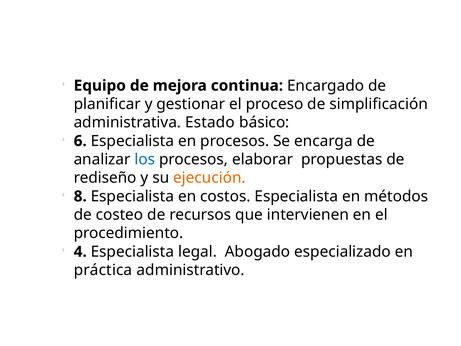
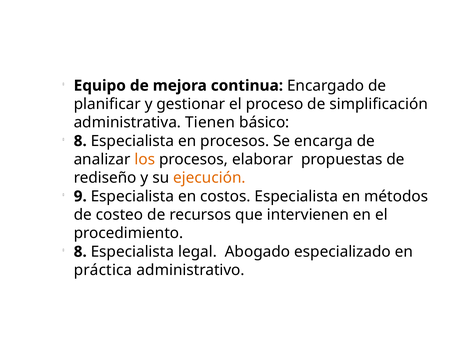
Estado: Estado -> Tienen
6 at (80, 141): 6 -> 8
los colour: blue -> orange
8: 8 -> 9
4 at (80, 252): 4 -> 8
